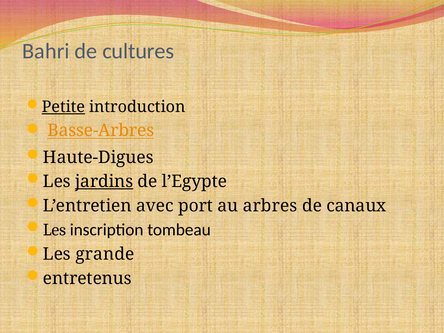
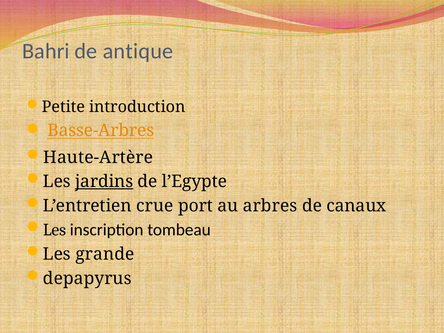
cultures: cultures -> antique
Petite underline: present -> none
Haute-Digues: Haute-Digues -> Haute-Artère
avec: avec -> crue
entretenus: entretenus -> depapyrus
